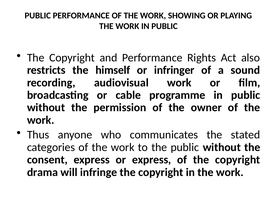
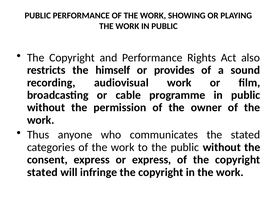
infringer: infringer -> provides
drama at (42, 172): drama -> stated
